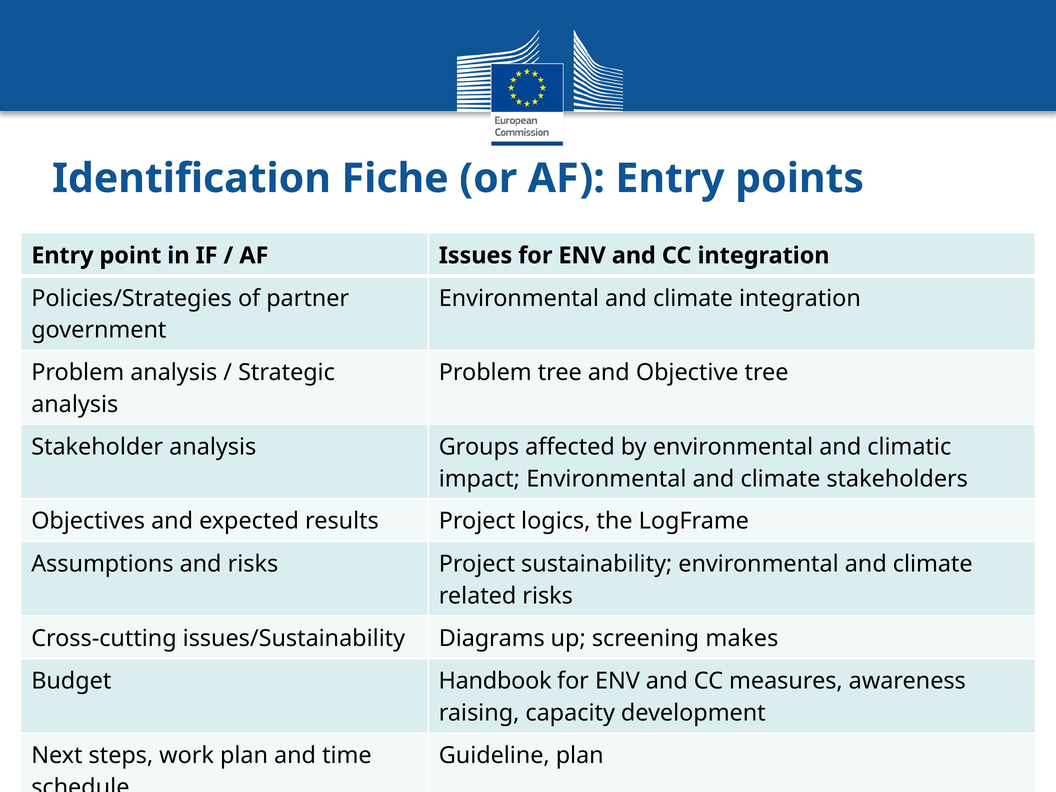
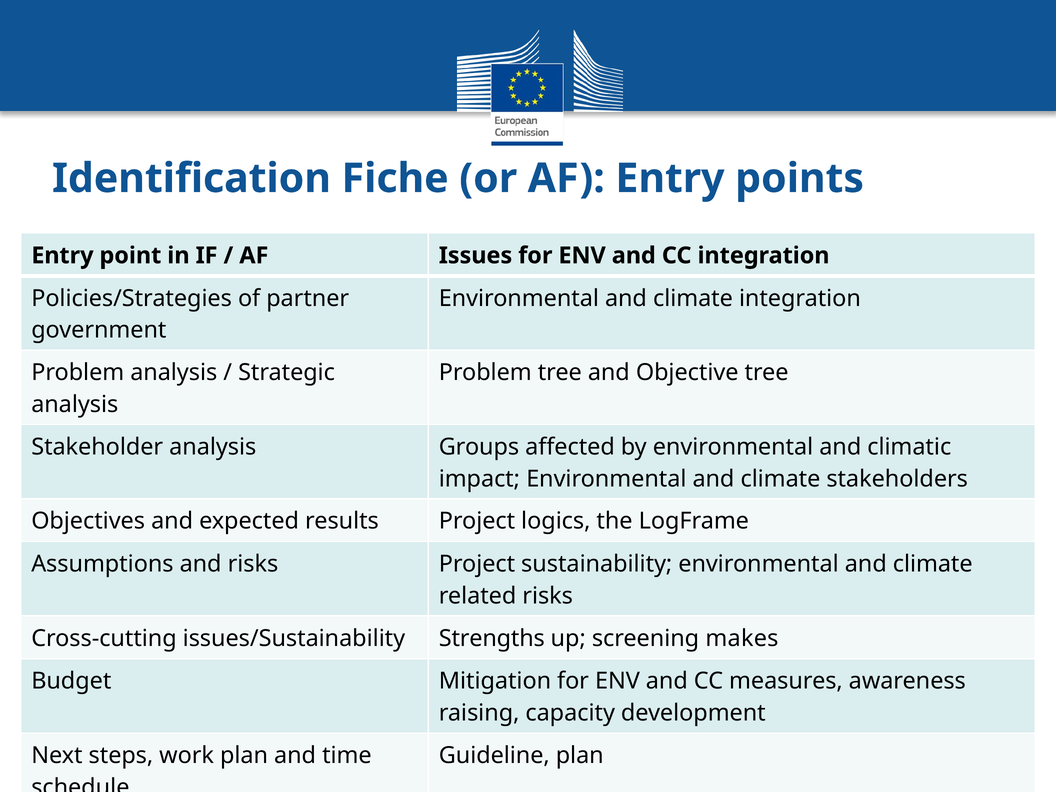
Diagrams: Diagrams -> Strengths
Handbook: Handbook -> Mitigation
